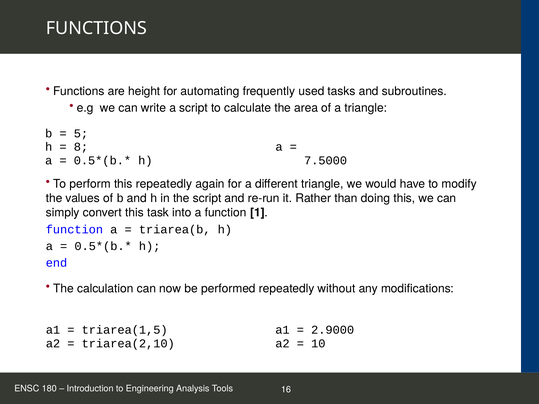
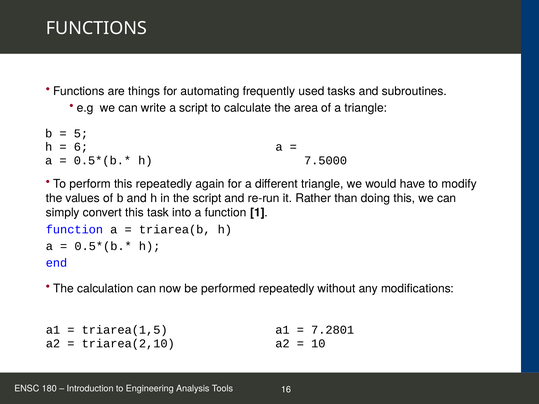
height: height -> things
8: 8 -> 6
2.9000: 2.9000 -> 7.2801
